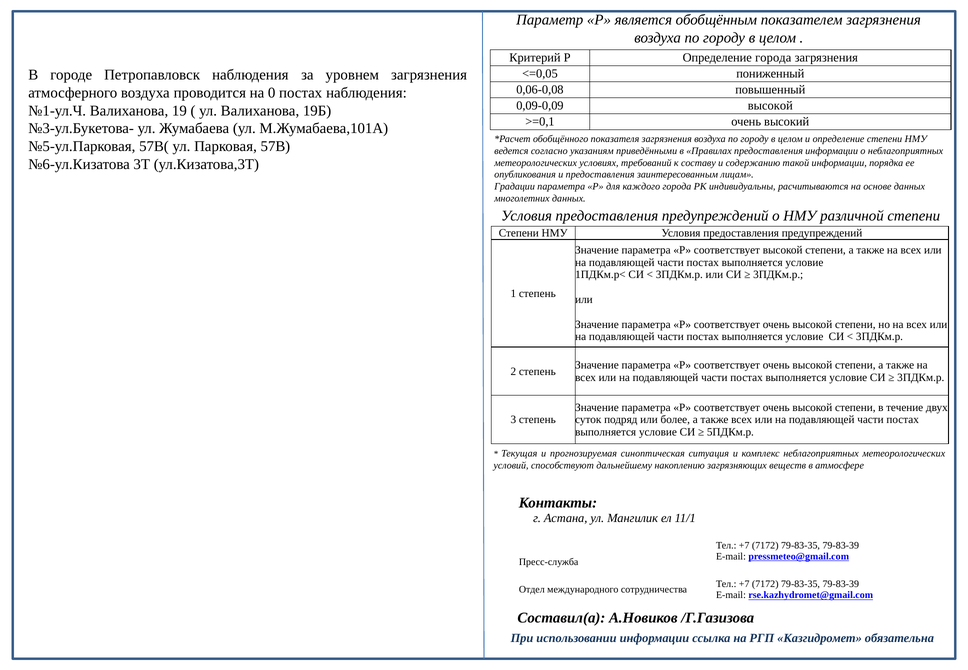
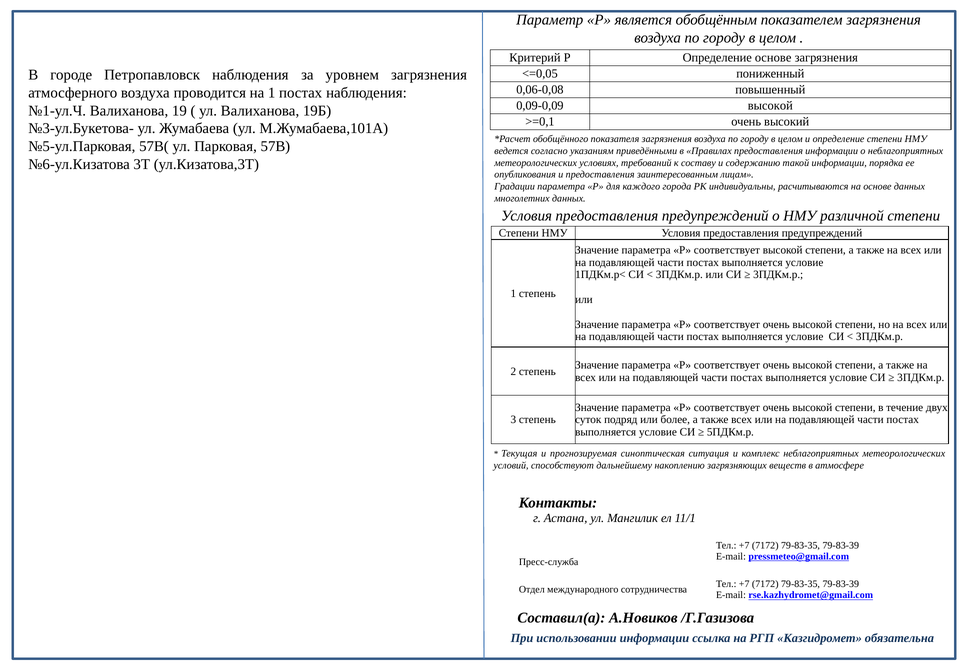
Определение города: города -> основе
на 0: 0 -> 1
